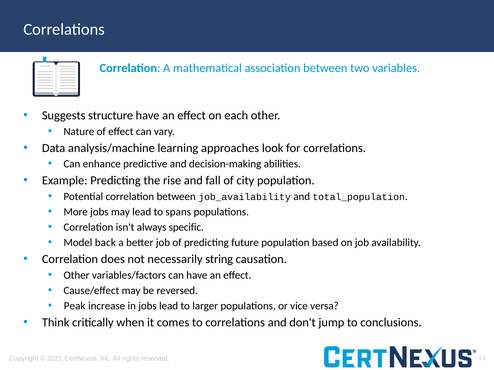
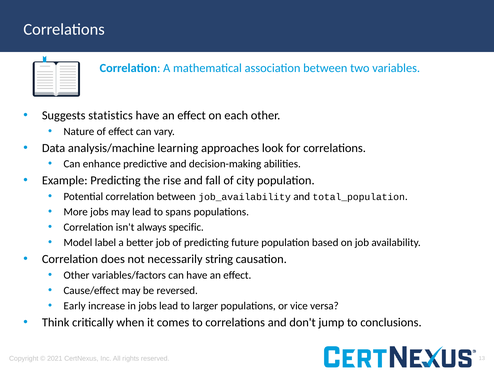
structure: structure -> statistics
back: back -> label
Peak: Peak -> Early
